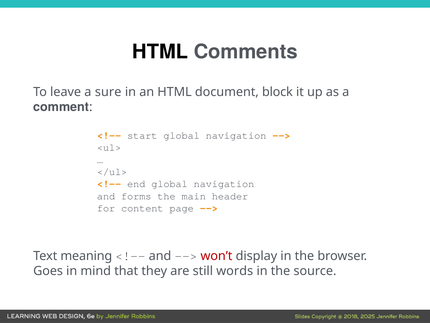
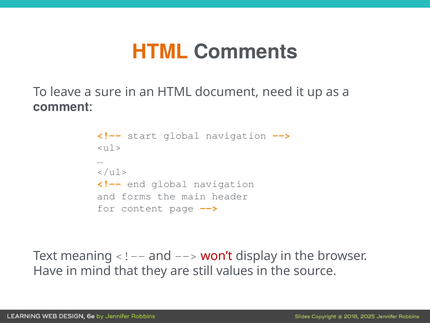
HTML at (160, 52) colour: black -> orange
block: block -> need
Goes: Goes -> Have
words: words -> values
